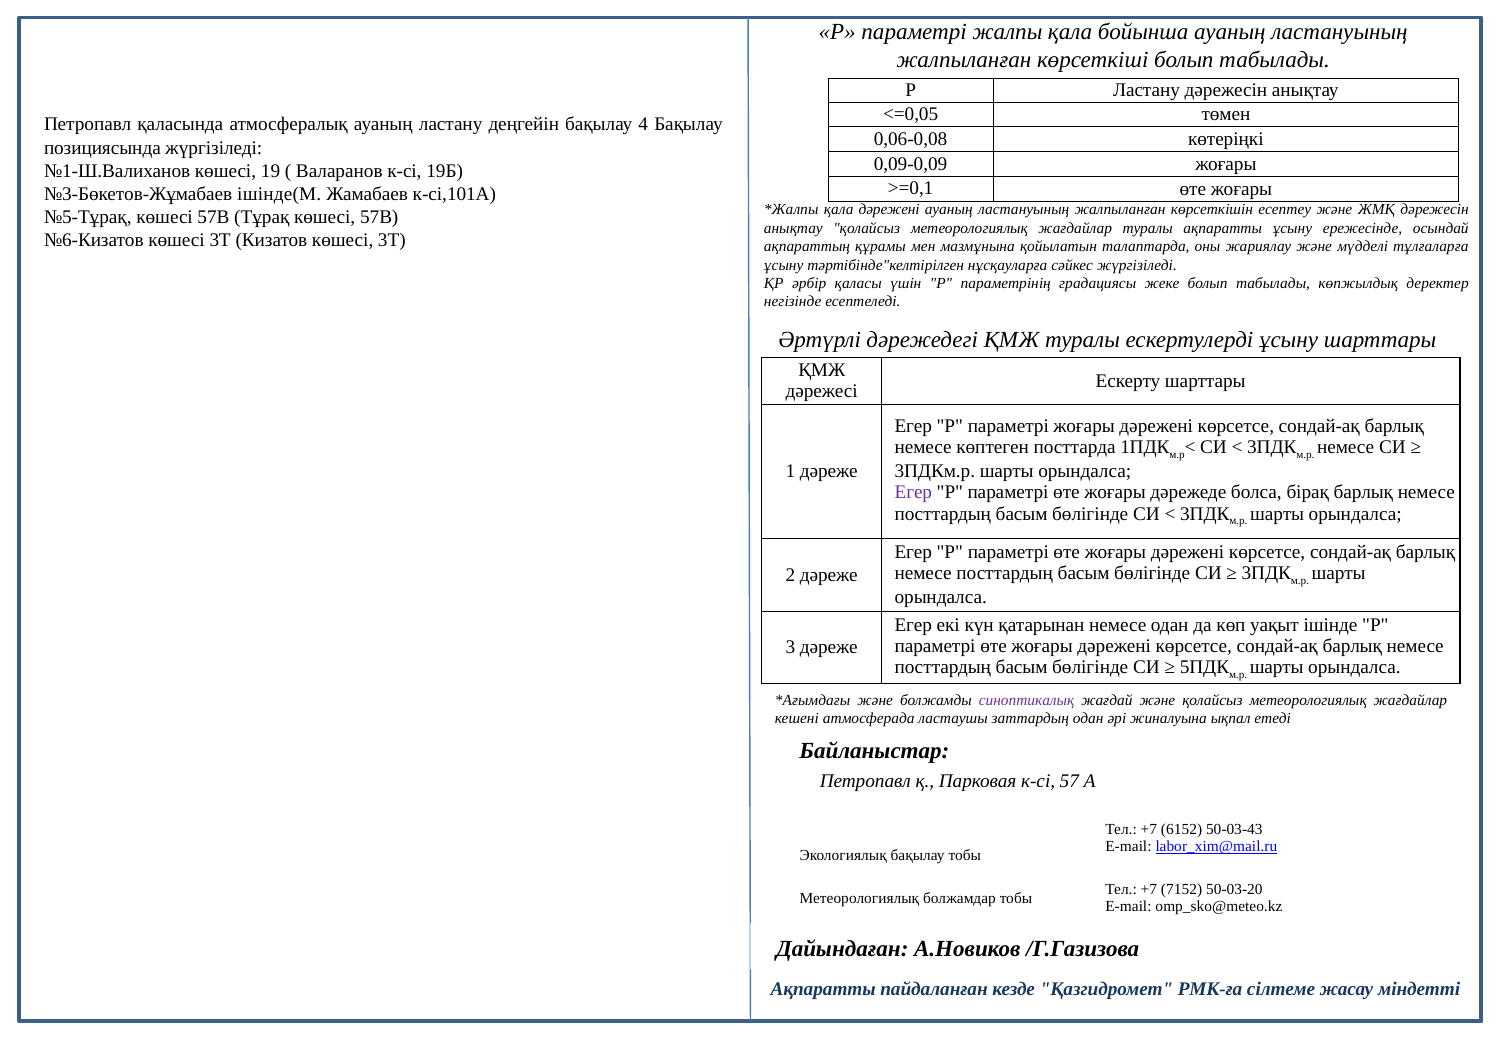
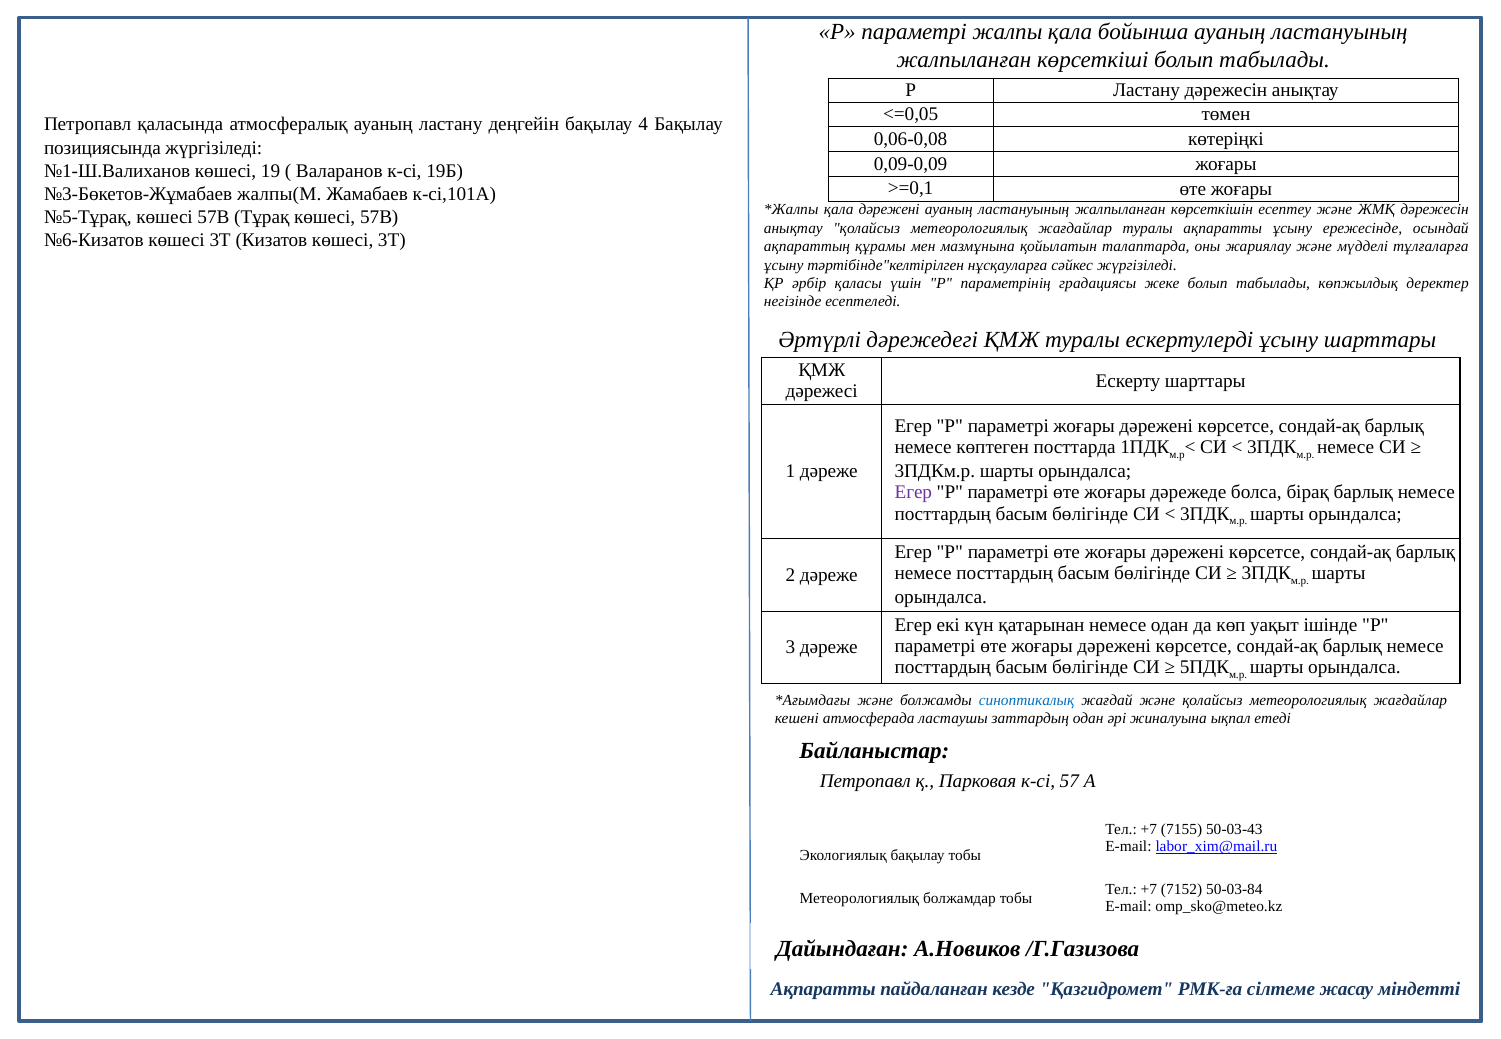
ішінде(М: ішінде(М -> жалпы(М
синоптикалық colour: purple -> blue
6152: 6152 -> 7155
50-03-20: 50-03-20 -> 50-03-84
